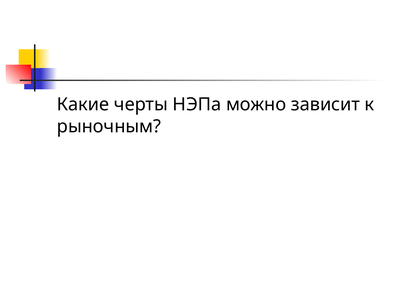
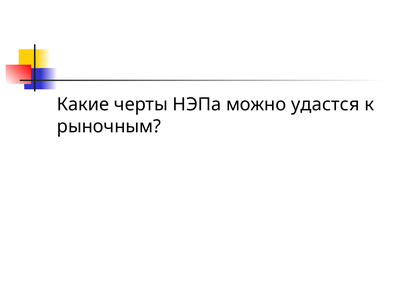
зависит: зависит -> удастся
